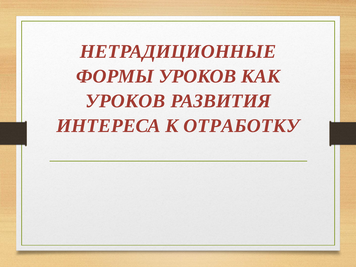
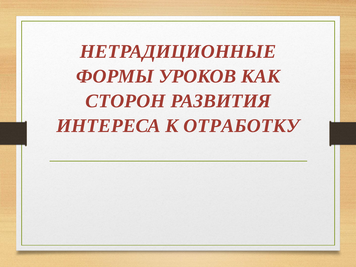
УРОКОВ at (125, 101): УРОКОВ -> СТОРОН
